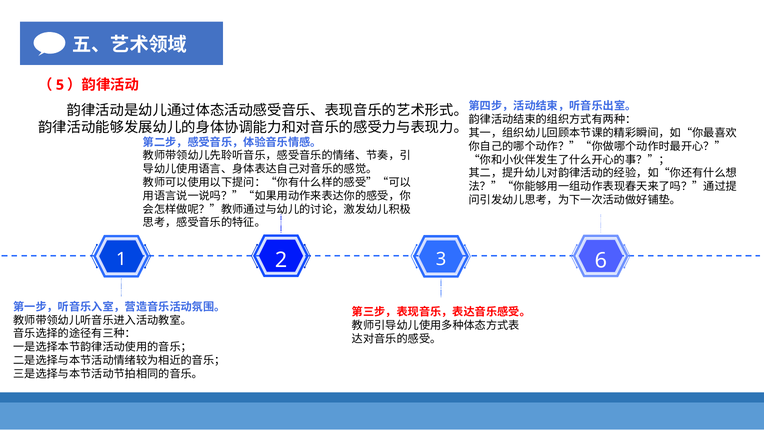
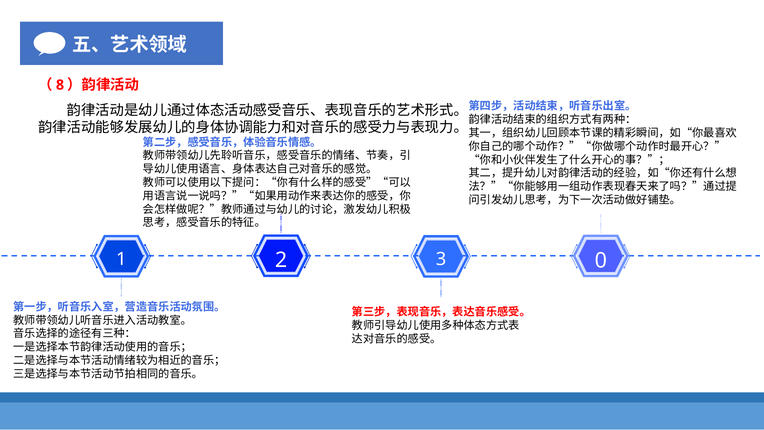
5: 5 -> 8
6: 6 -> 0
